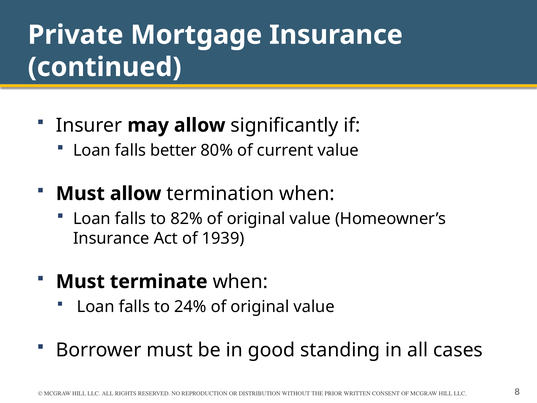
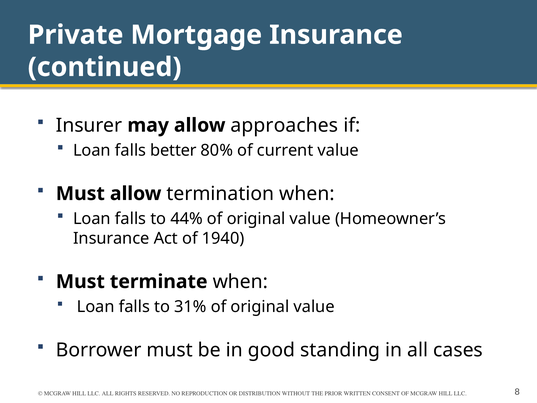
significantly: significantly -> approaches
82%: 82% -> 44%
1939: 1939 -> 1940
24%: 24% -> 31%
